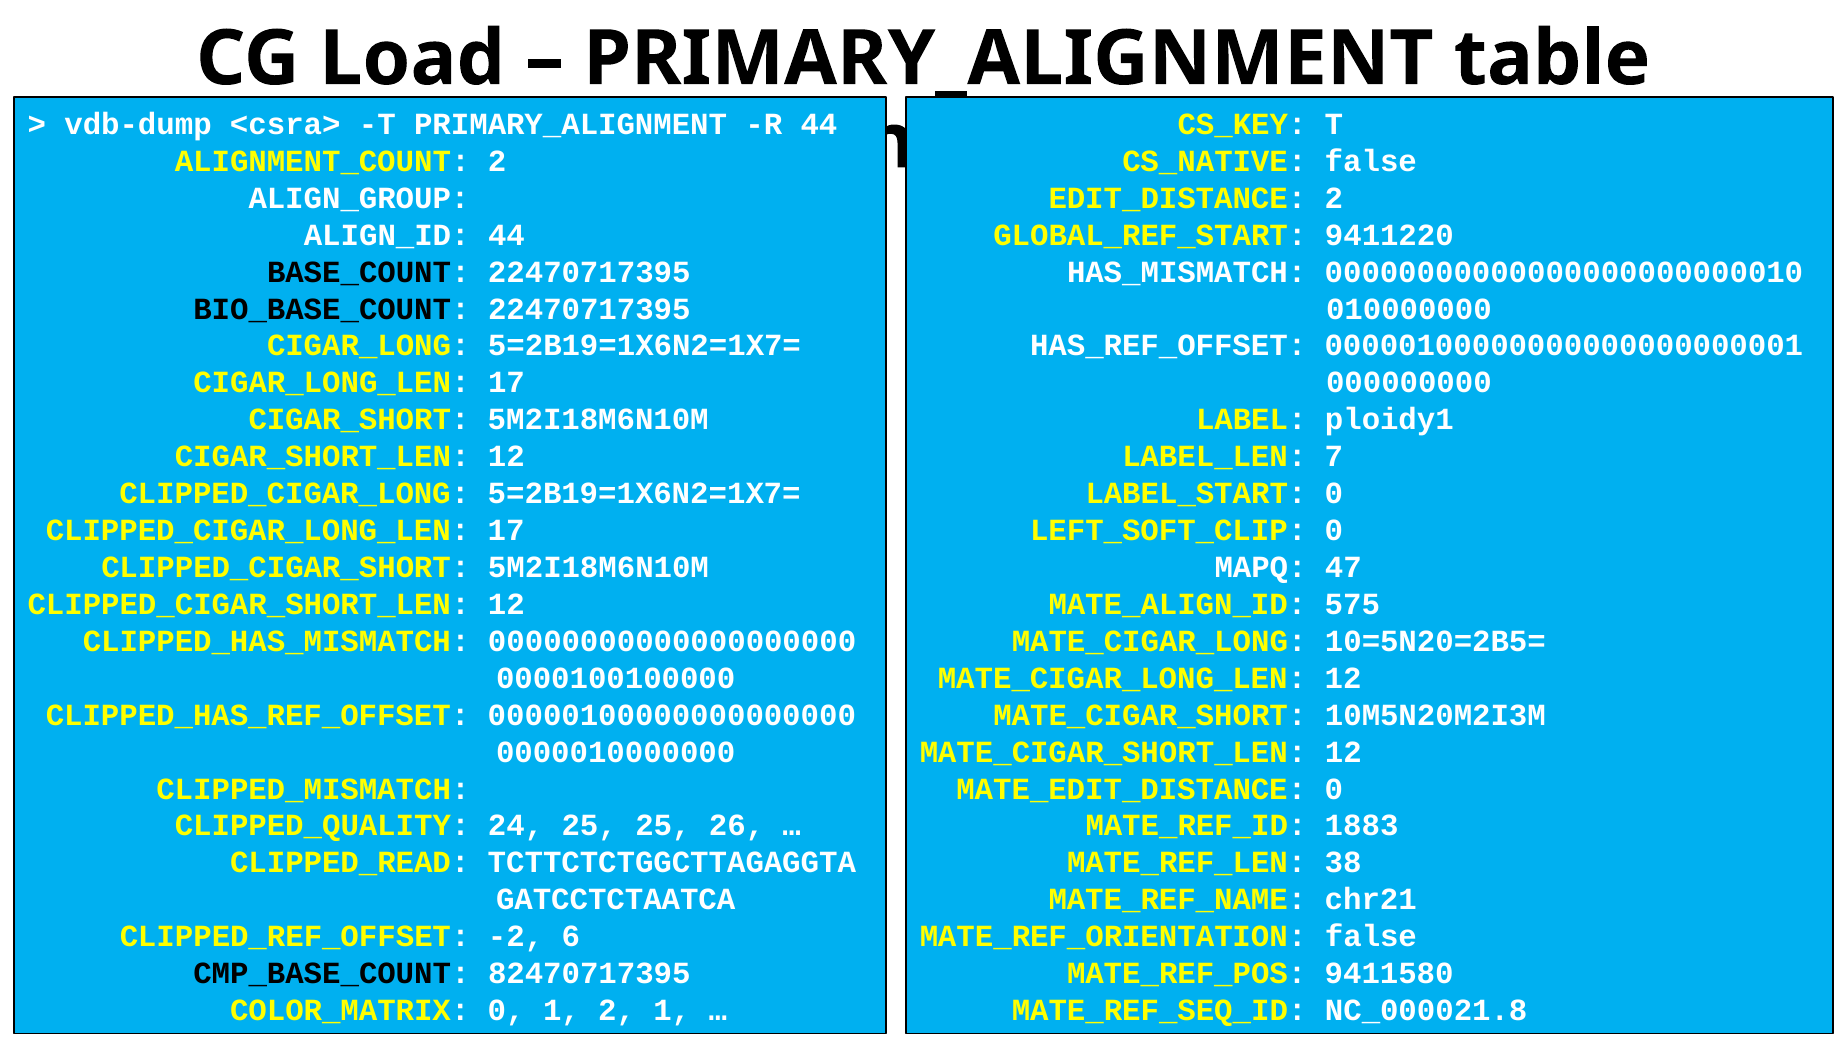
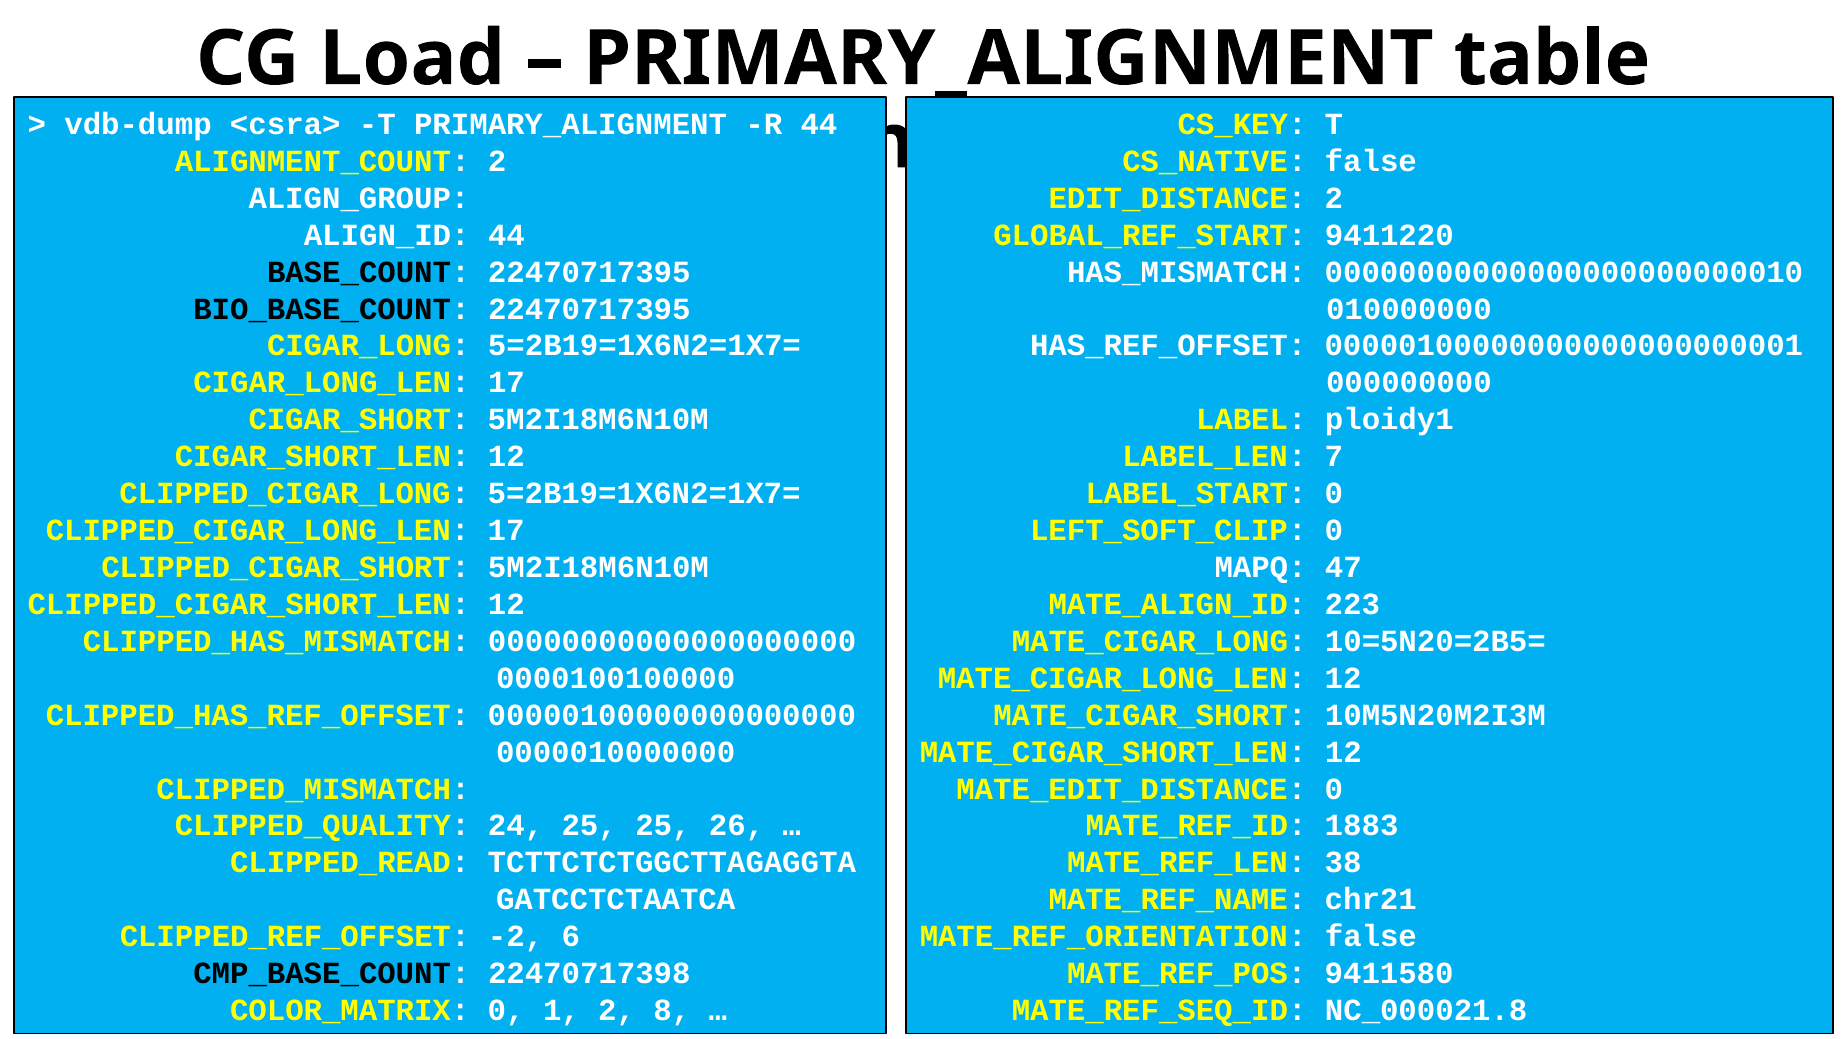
575: 575 -> 223
82470717395: 82470717395 -> 22470717398
2 1: 1 -> 8
